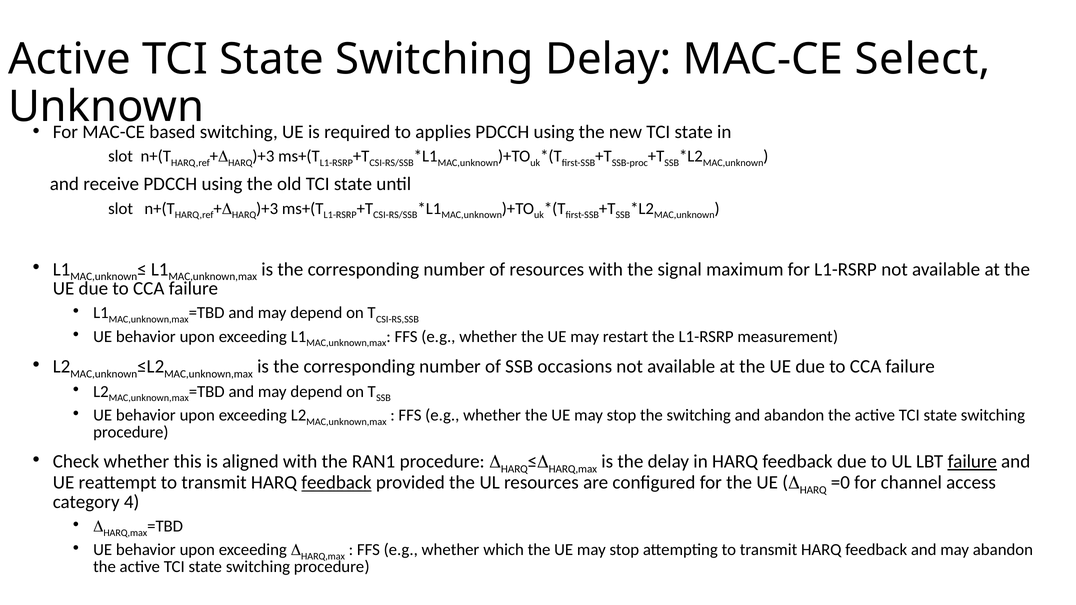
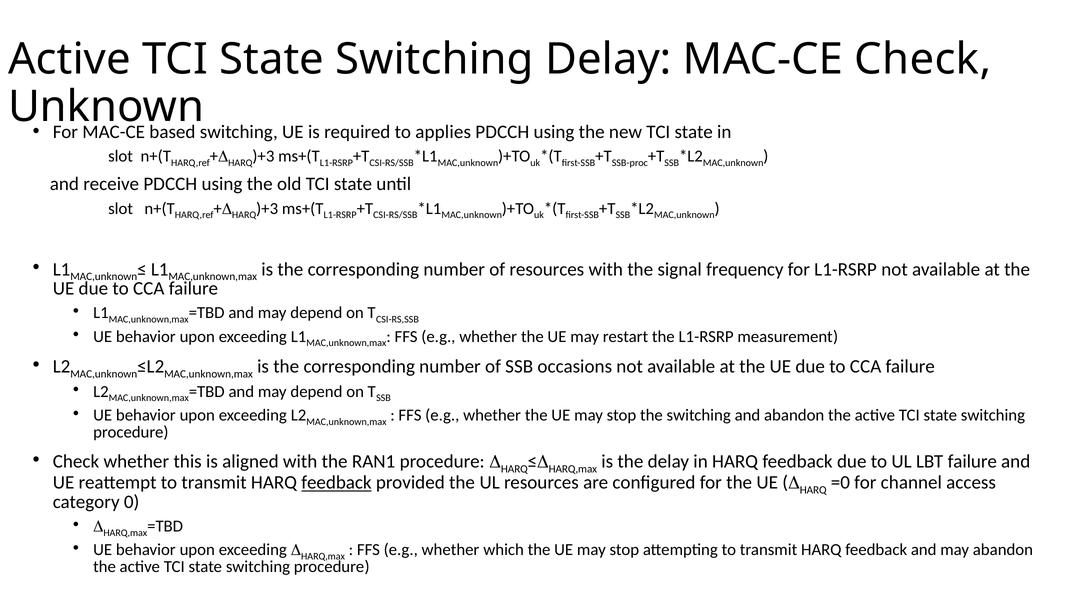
MAC-CE Select: Select -> Check
maximum: maximum -> frequency
failure at (972, 462) underline: present -> none
4: 4 -> 0
